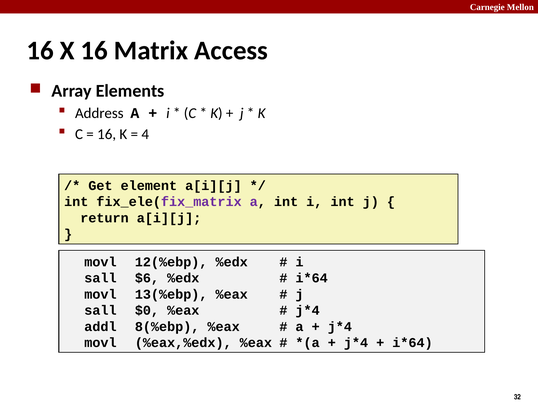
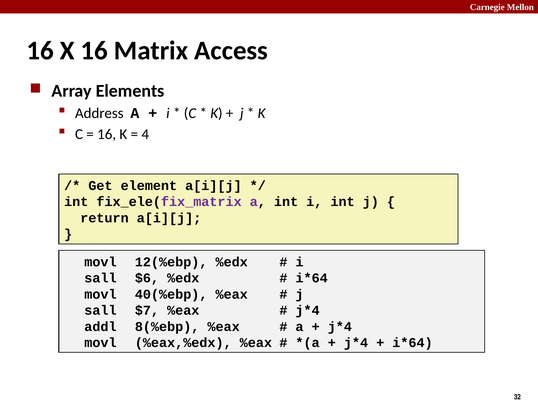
13(%ebp: 13(%ebp -> 40(%ebp
$0: $0 -> $7
